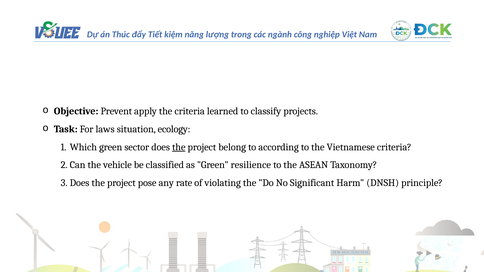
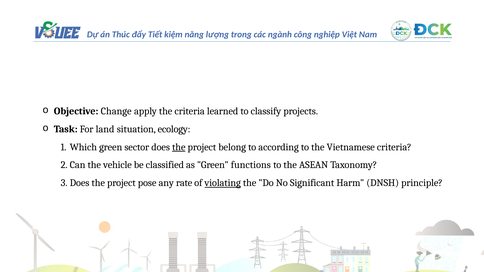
Prevent: Prevent -> Change
laws: laws -> land
resilience: resilience -> functions
violating underline: none -> present
